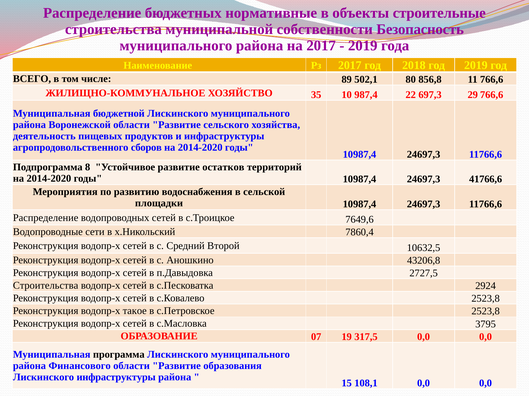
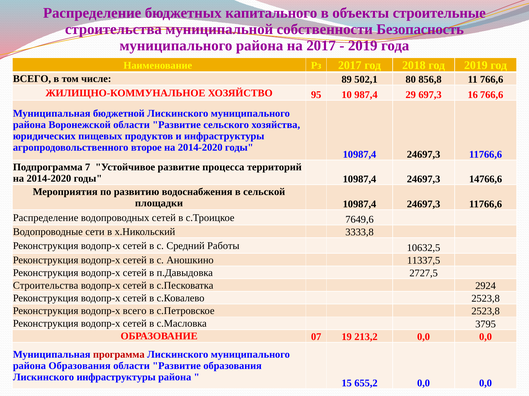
нормативные: нормативные -> капитального
35: 35 -> 95
22: 22 -> 29
29: 29 -> 16
деятельность: деятельность -> юридических
сборов: сборов -> второе
8: 8 -> 7
остатков: остатков -> процесса
41766,6: 41766,6 -> 14766,6
7860,4: 7860,4 -> 3333,8
Второй: Второй -> Работы
43206,8: 43206,8 -> 11337,5
водопр-х такое: такое -> всего
317,5: 317,5 -> 213,2
программа colour: black -> red
района Финансового: Финансового -> Образования
108,1: 108,1 -> 655,2
